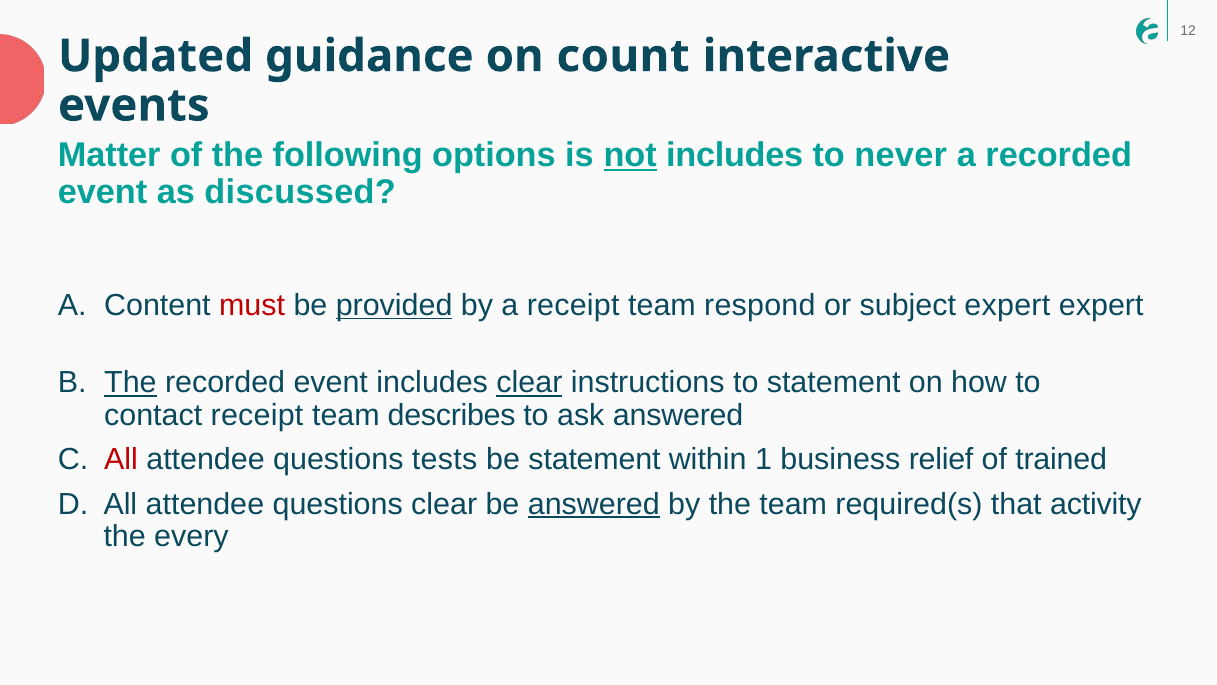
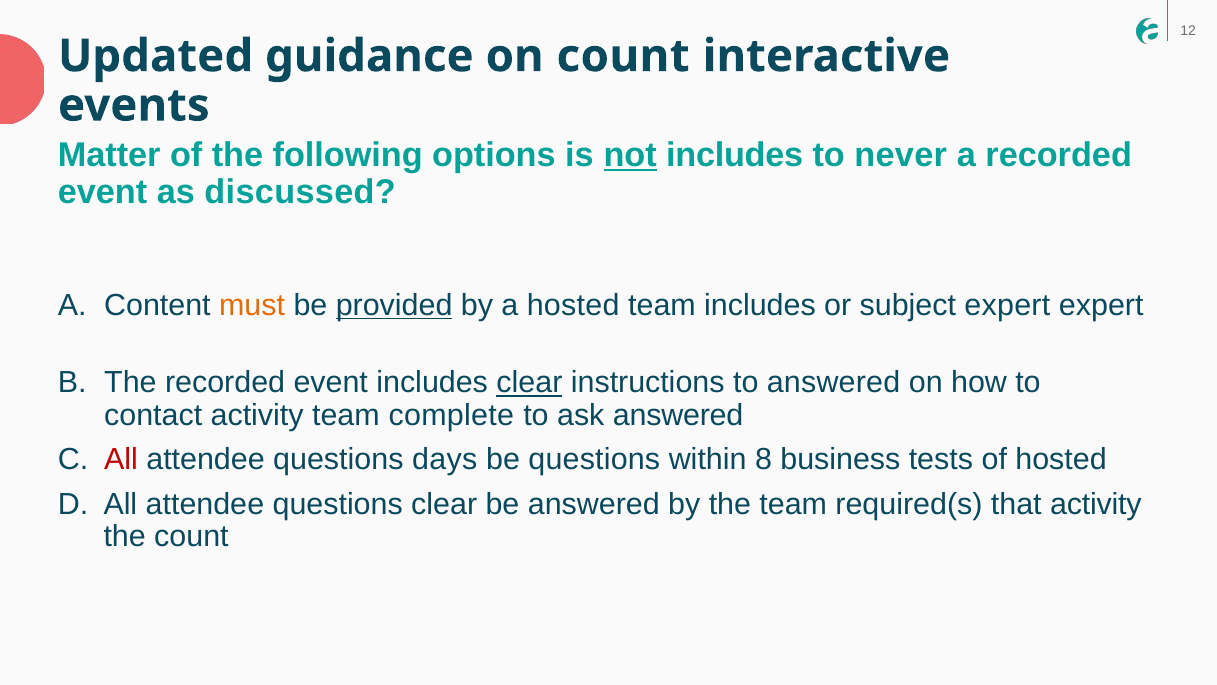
must colour: red -> orange
a receipt: receipt -> hosted
team respond: respond -> includes
The at (130, 382) underline: present -> none
to statement: statement -> answered
contact receipt: receipt -> activity
describes: describes -> complete
tests: tests -> days
be statement: statement -> questions
1: 1 -> 8
relief: relief -> tests
of trained: trained -> hosted
answered at (594, 504) underline: present -> none
the every: every -> count
